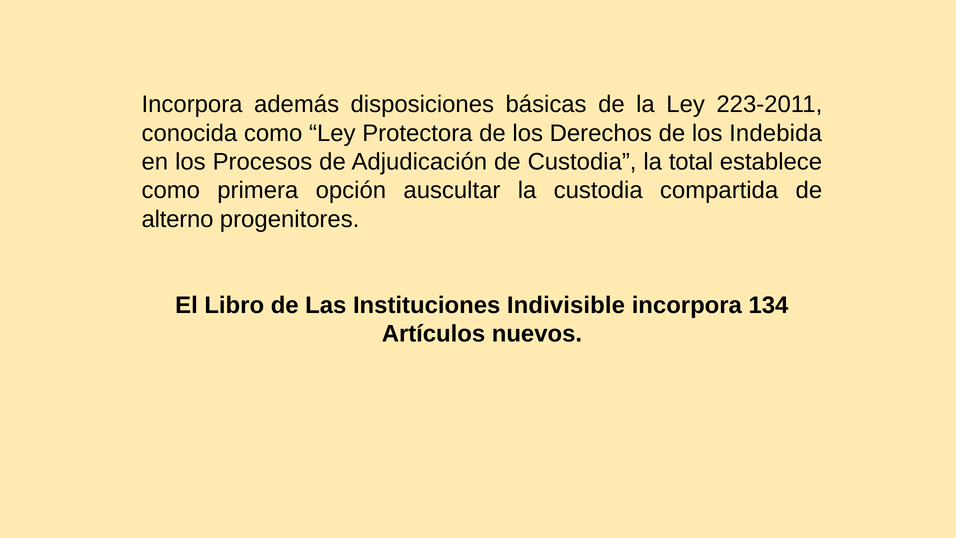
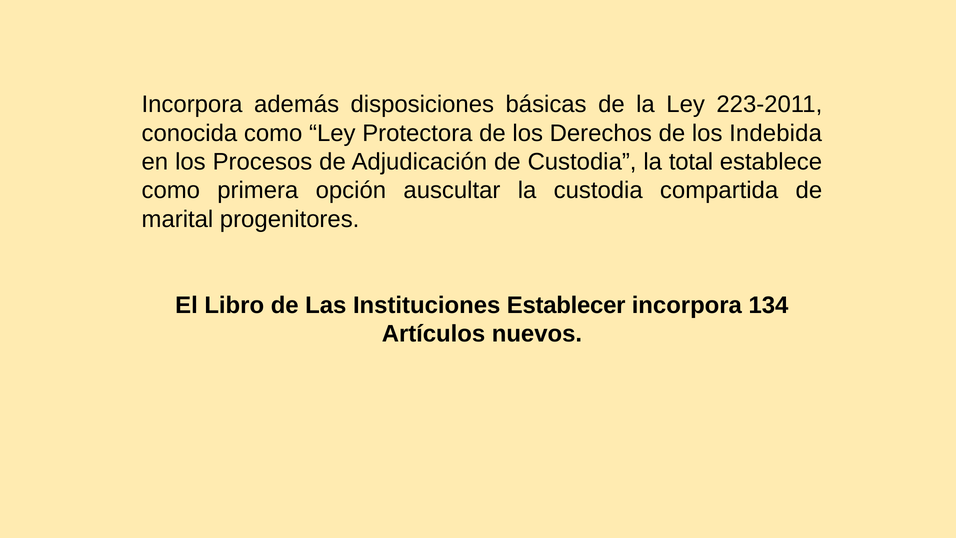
alterno: alterno -> marital
Indivisible: Indivisible -> Establecer
